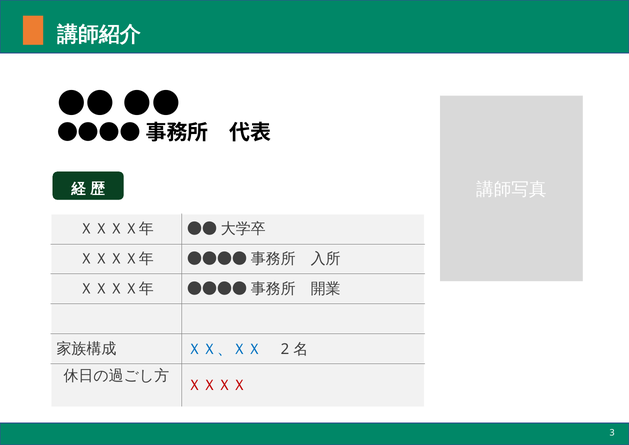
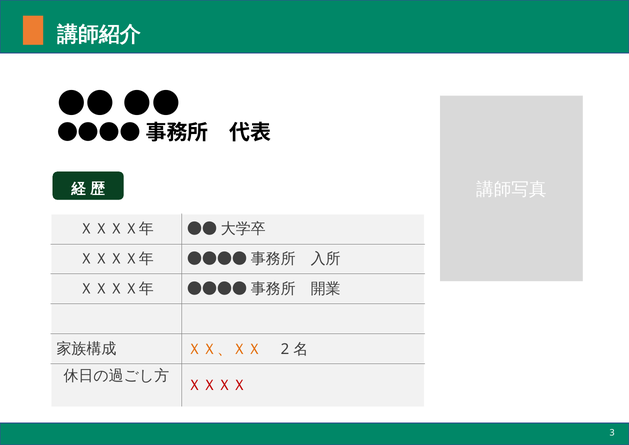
ＸＸ、ＸＸ colour: blue -> orange
